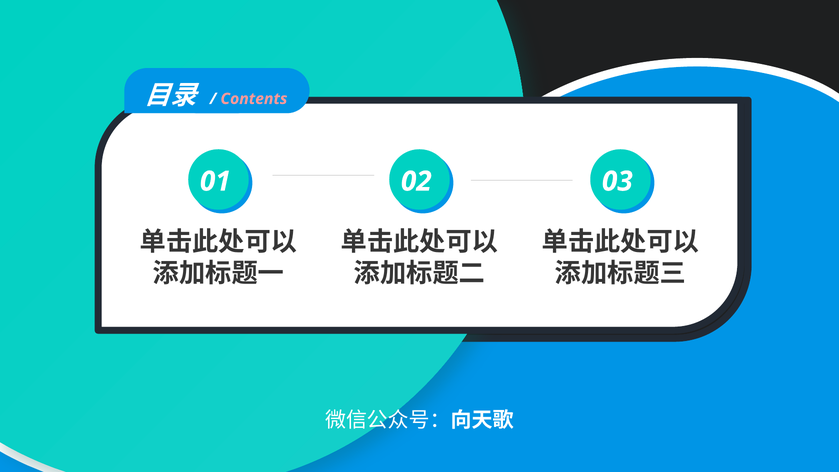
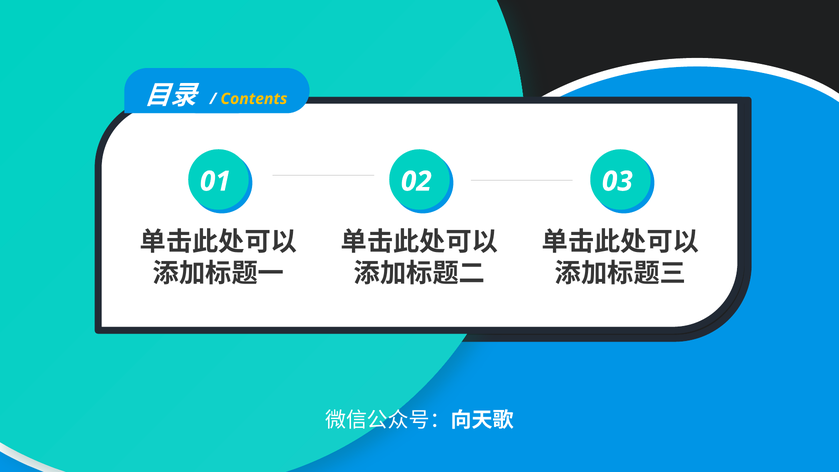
Contents colour: pink -> yellow
